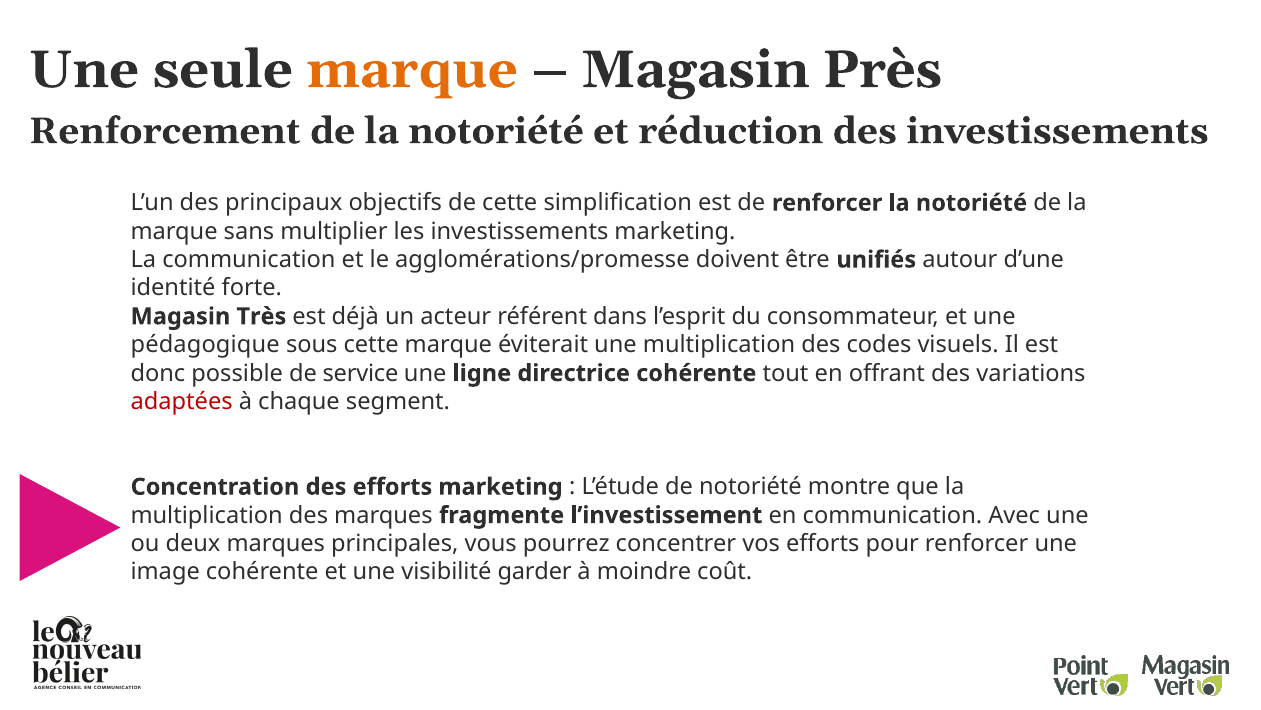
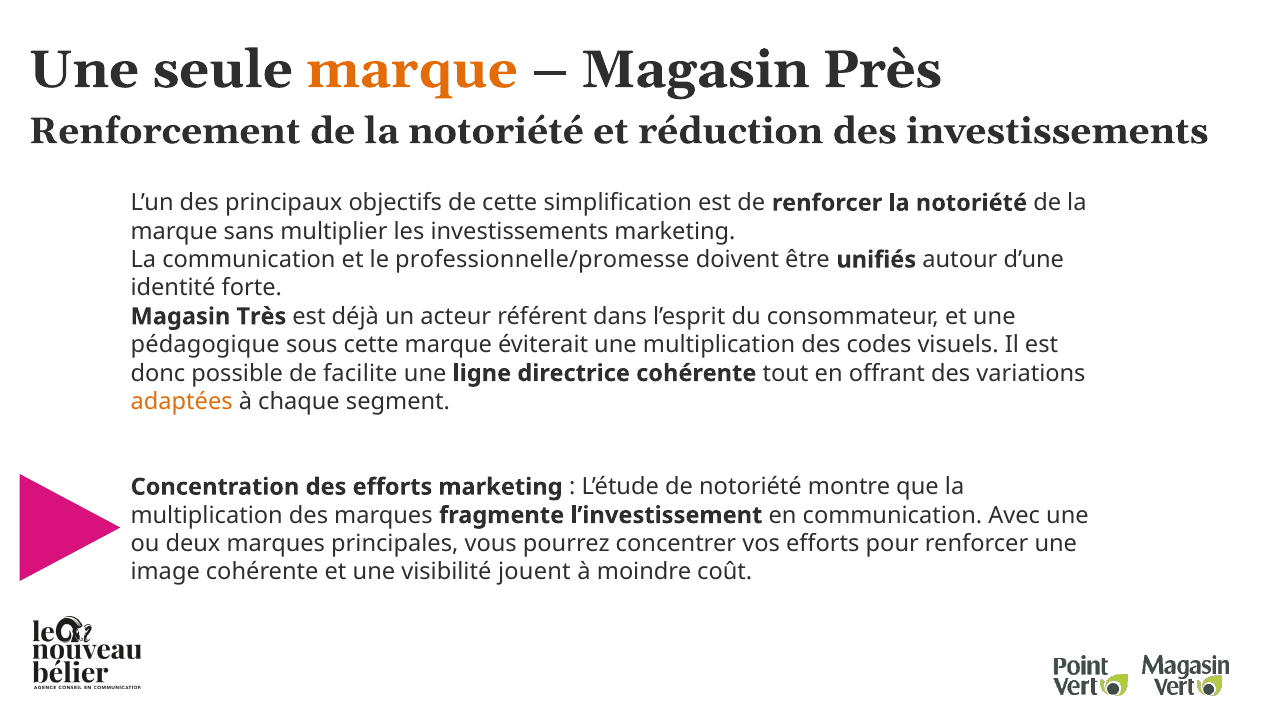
agglomérations/promesse: agglomérations/promesse -> professionnelle/promesse
service: service -> facilite
adaptées colour: red -> orange
garder: garder -> jouent
